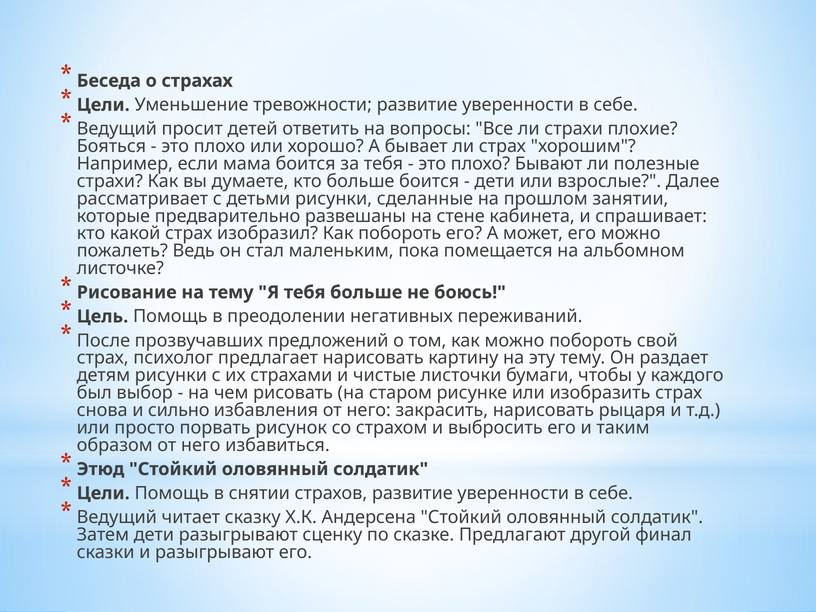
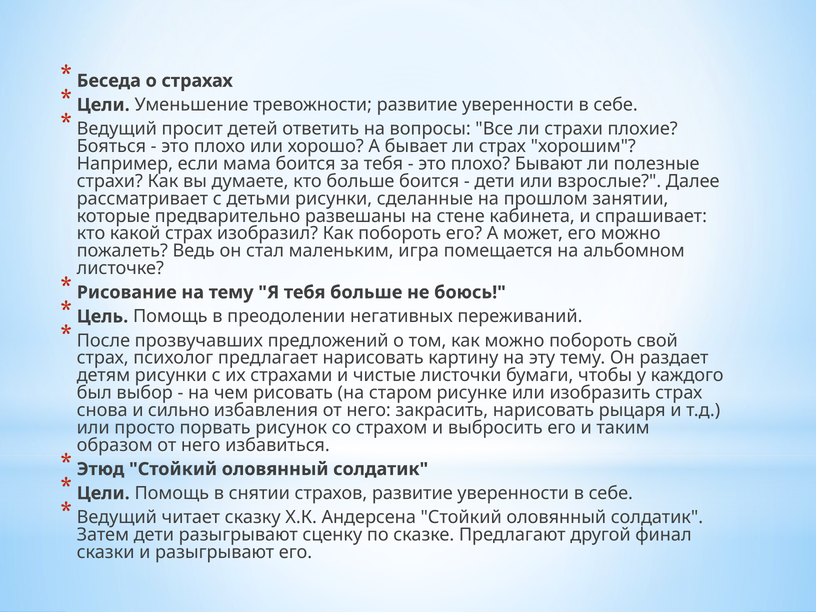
пока: пока -> игра
